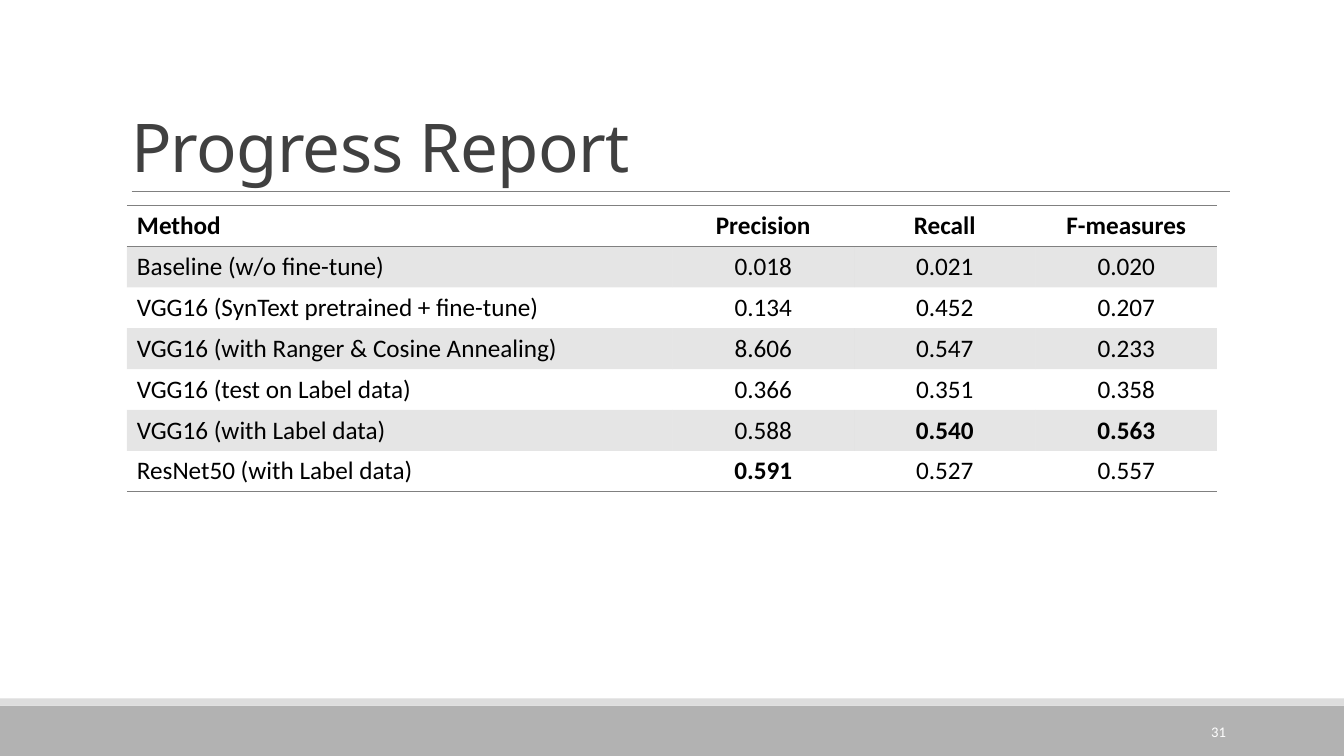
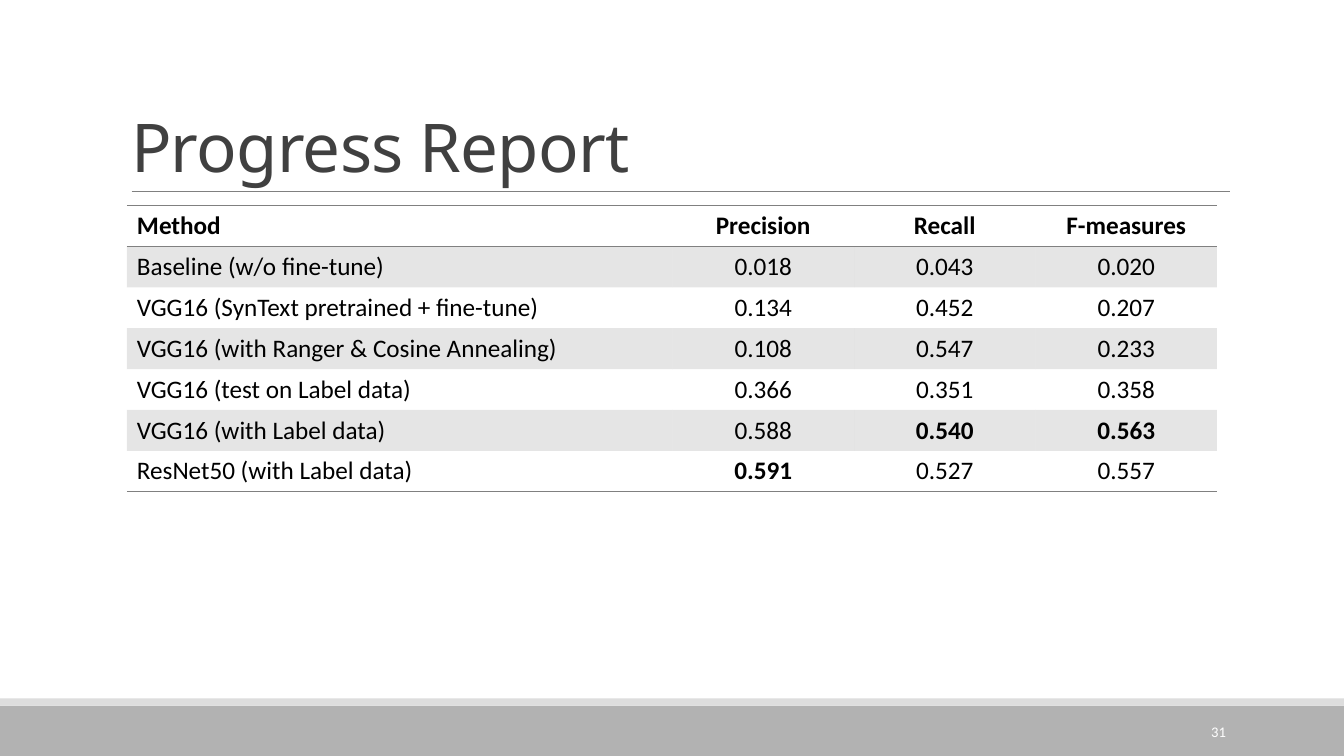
0.021: 0.021 -> 0.043
8.606: 8.606 -> 0.108
